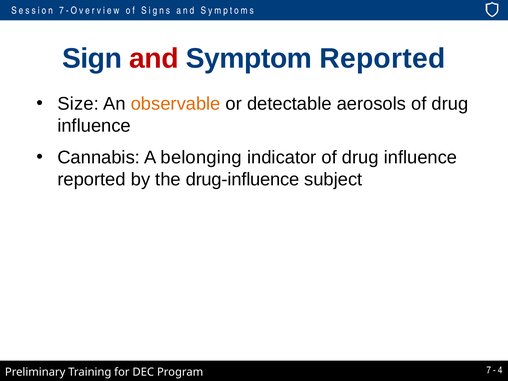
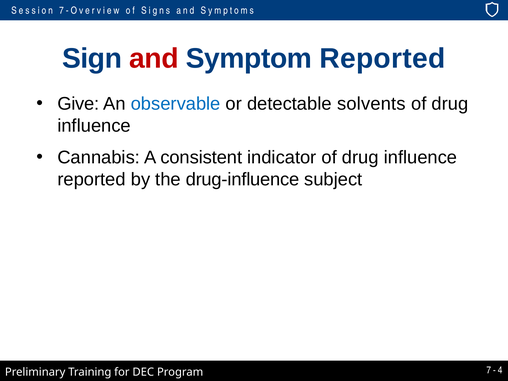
Size: Size -> Give
observable colour: orange -> blue
aerosols: aerosols -> solvents
belonging: belonging -> consistent
